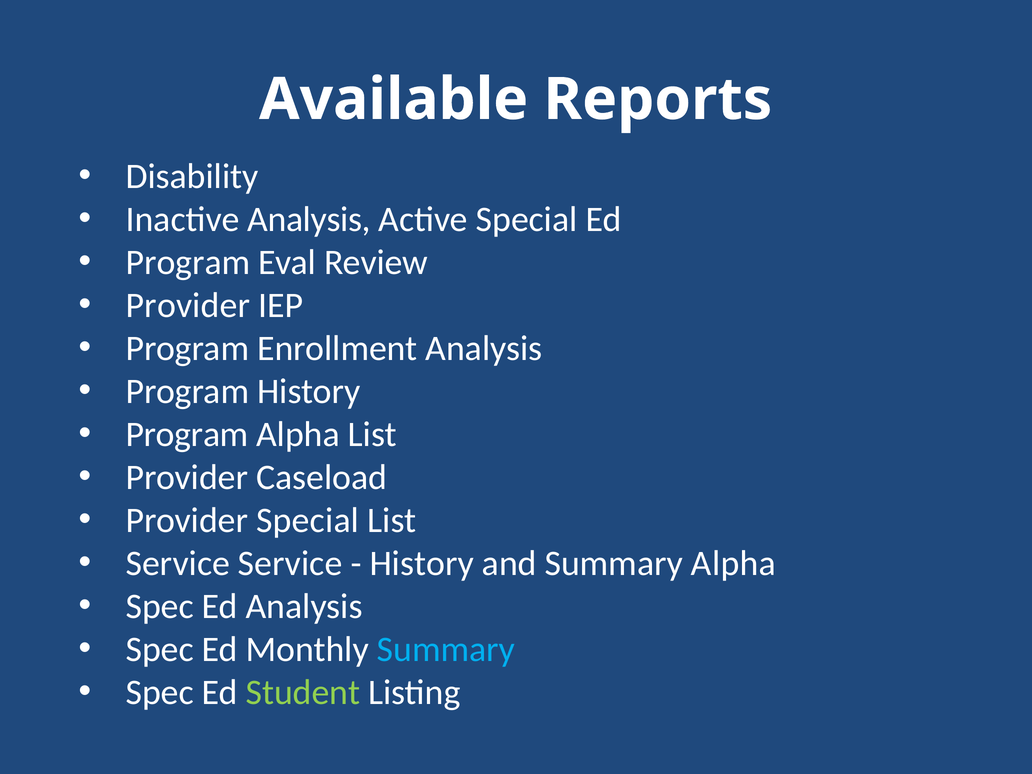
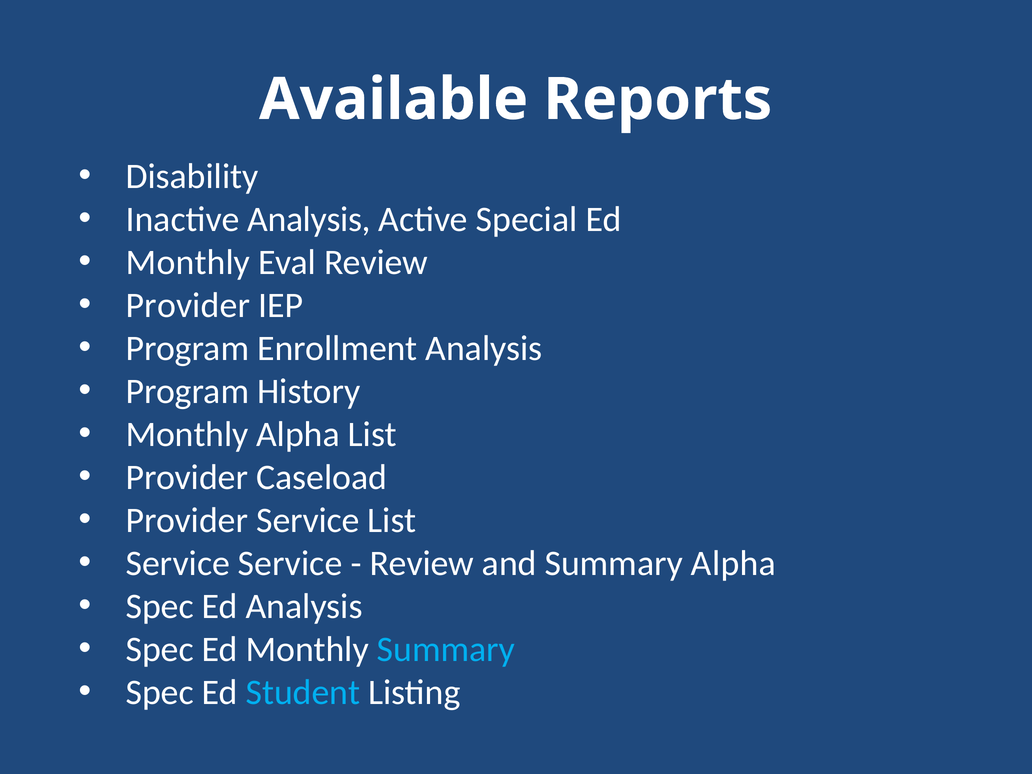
Program at (188, 262): Program -> Monthly
Program at (187, 434): Program -> Monthly
Provider Special: Special -> Service
History at (422, 563): History -> Review
Student colour: light green -> light blue
